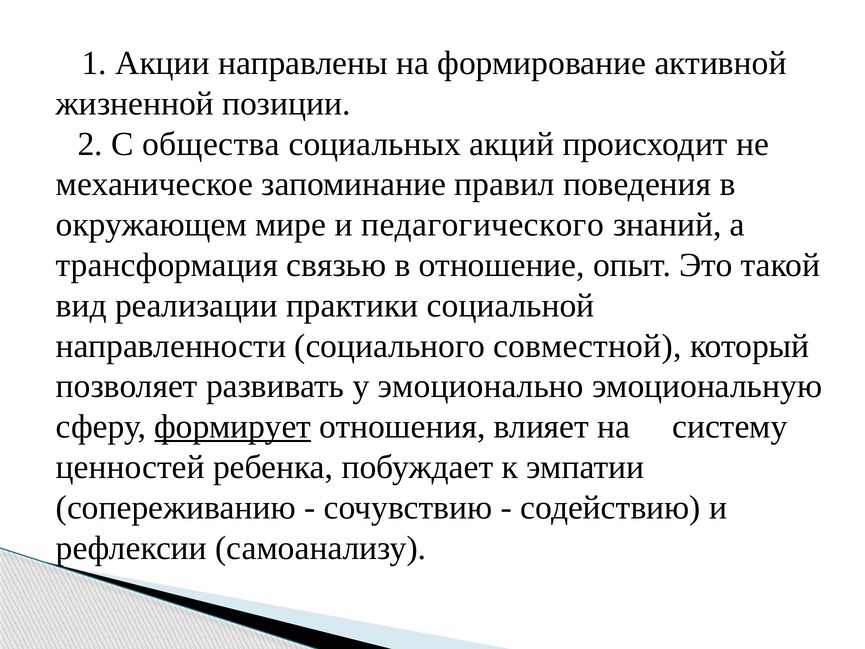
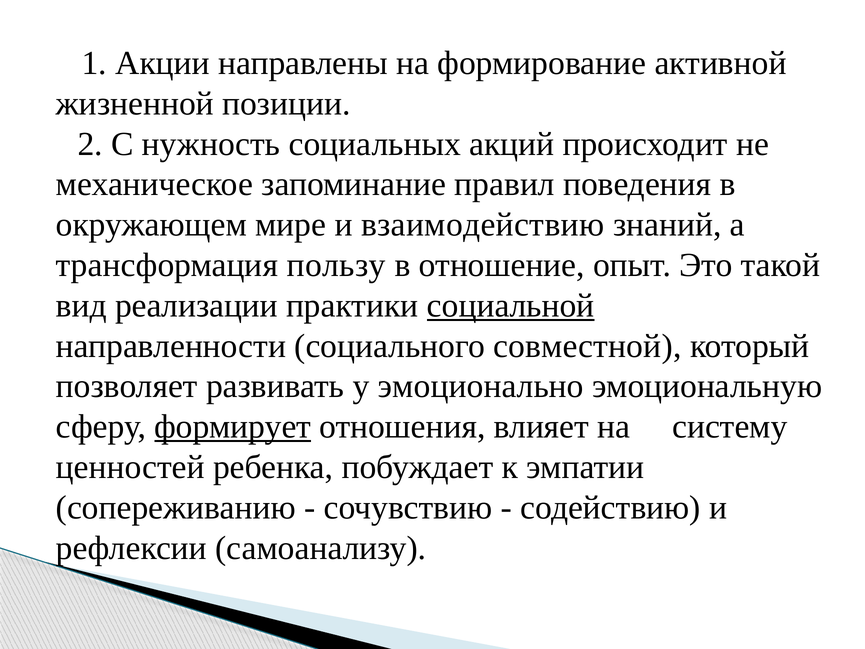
общества: общества -> нужность
педагогического: педагогического -> взаимодействию
связью: связью -> пользу
социальной underline: none -> present
